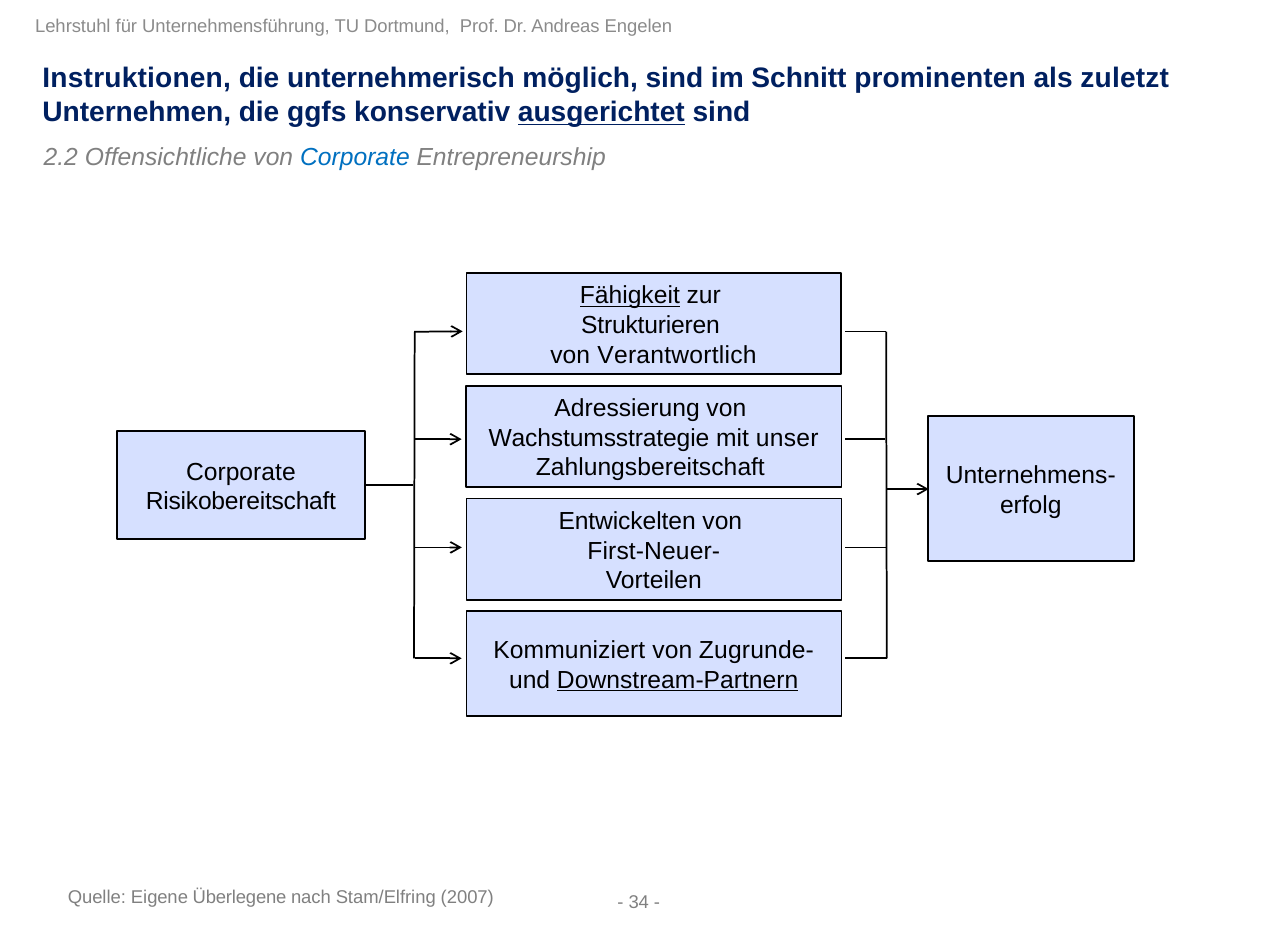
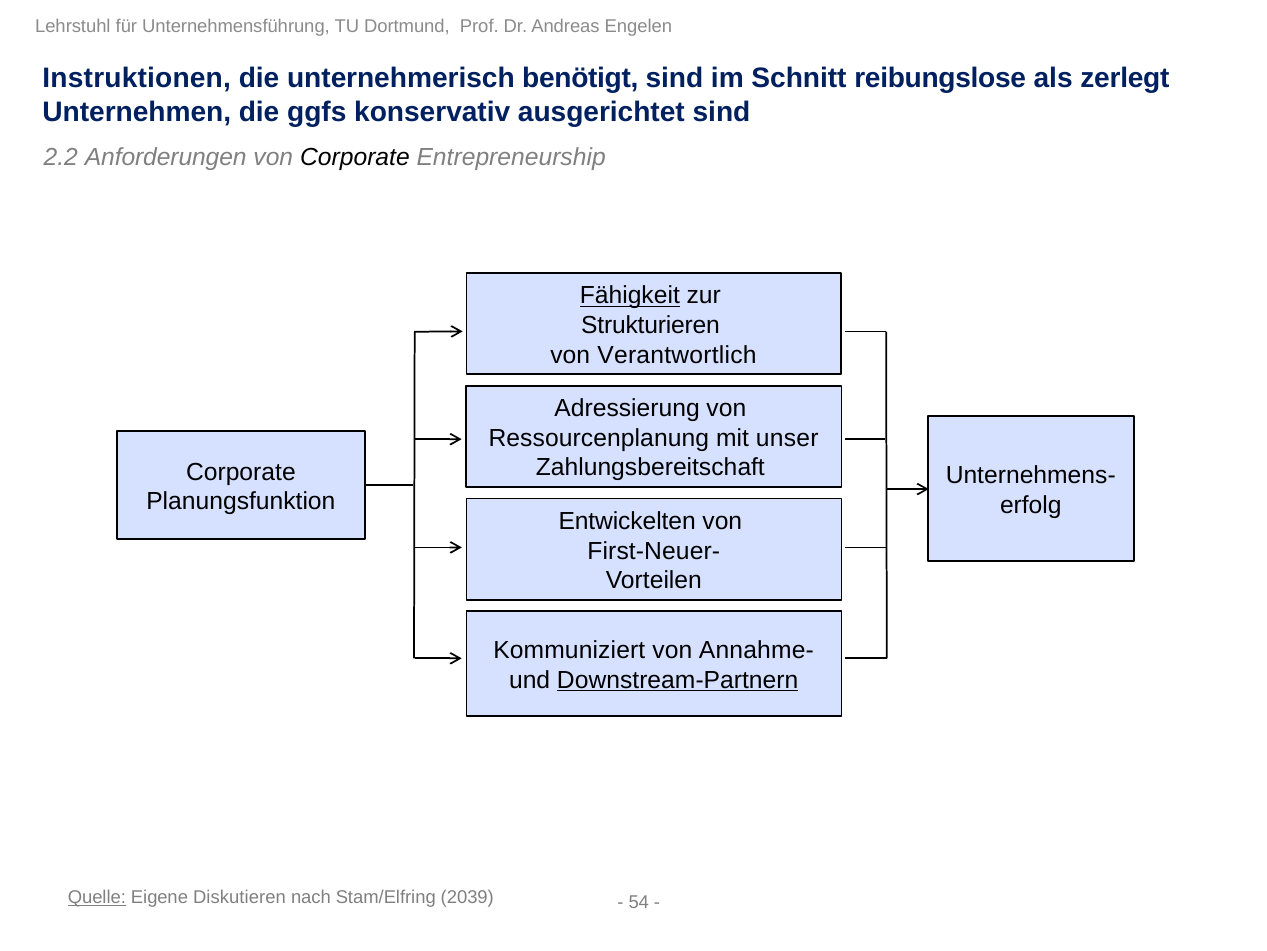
möglich: möglich -> benötigt
prominenten: prominenten -> reibungslose
zuletzt: zuletzt -> zerlegt
ausgerichtet underline: present -> none
Offensichtliche: Offensichtliche -> Anforderungen
Corporate at (355, 157) colour: blue -> black
Wachstumsstrategie: Wachstumsstrategie -> Ressourcenplanung
Risikobereitschaft: Risikobereitschaft -> Planungsfunktion
Zugrunde-: Zugrunde- -> Annahme-
Quelle underline: none -> present
Überlegene: Überlegene -> Diskutieren
2007: 2007 -> 2039
34: 34 -> 54
